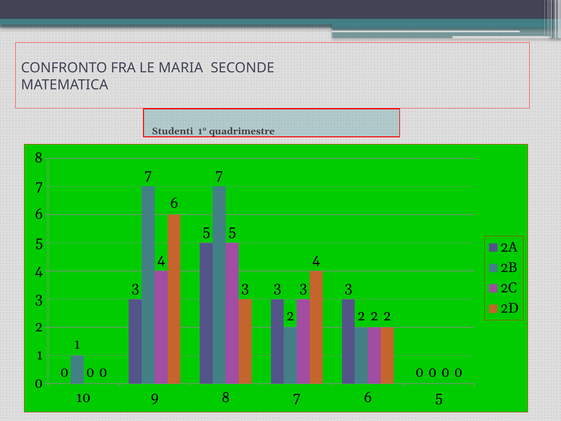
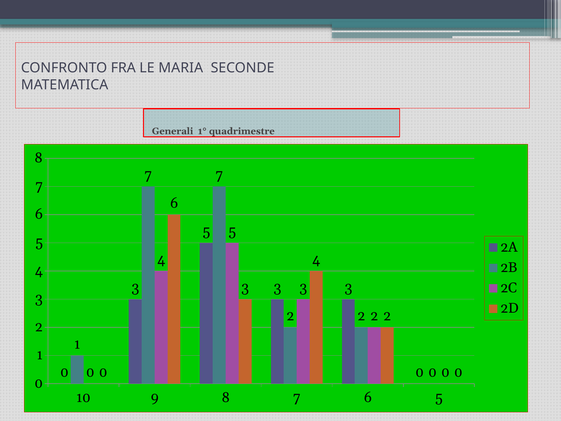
Studenti: Studenti -> Generali
